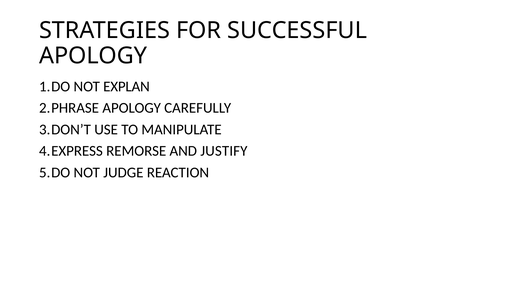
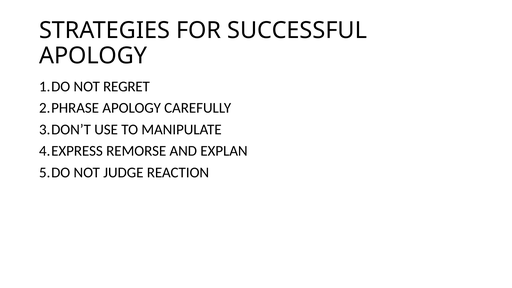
EXPLAN: EXPLAN -> REGRET
JUSTIFY: JUSTIFY -> EXPLAN
